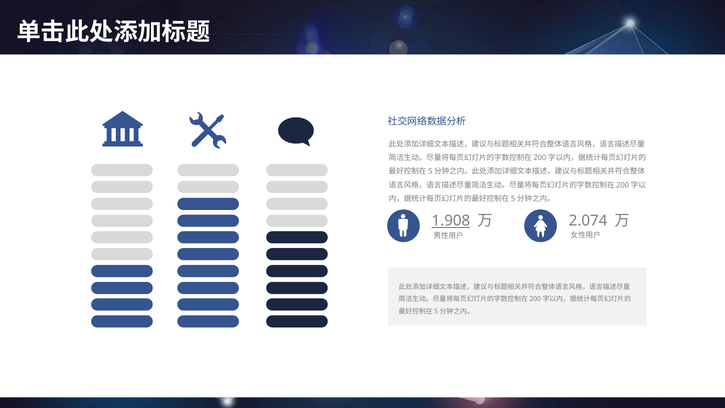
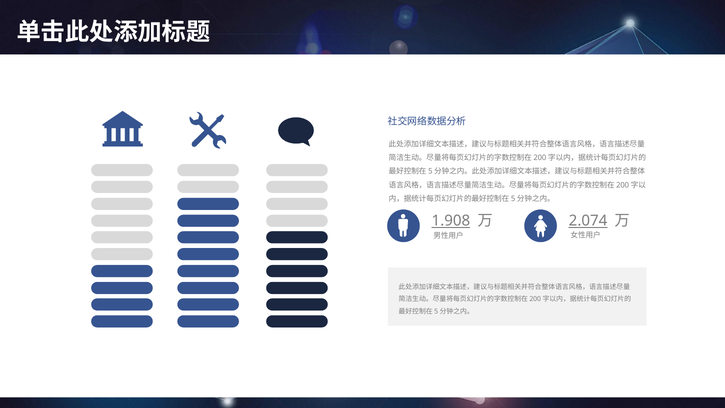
2.074 underline: none -> present
